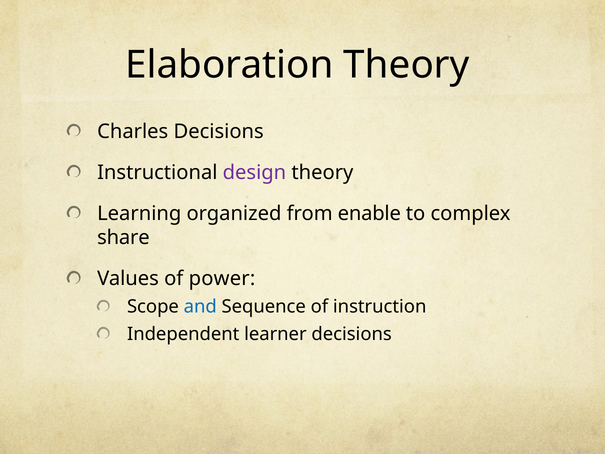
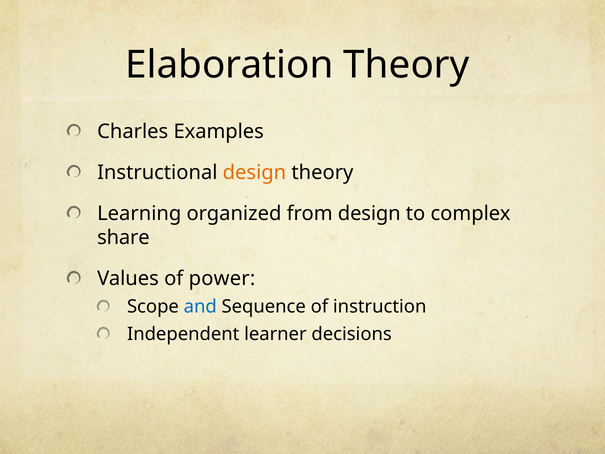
Charles Decisions: Decisions -> Examples
design at (254, 172) colour: purple -> orange
from enable: enable -> design
